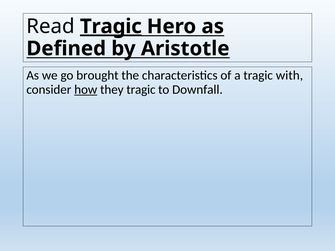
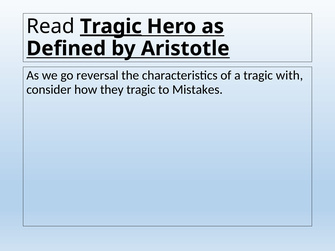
brought: brought -> reversal
how underline: present -> none
Downfall: Downfall -> Mistakes
